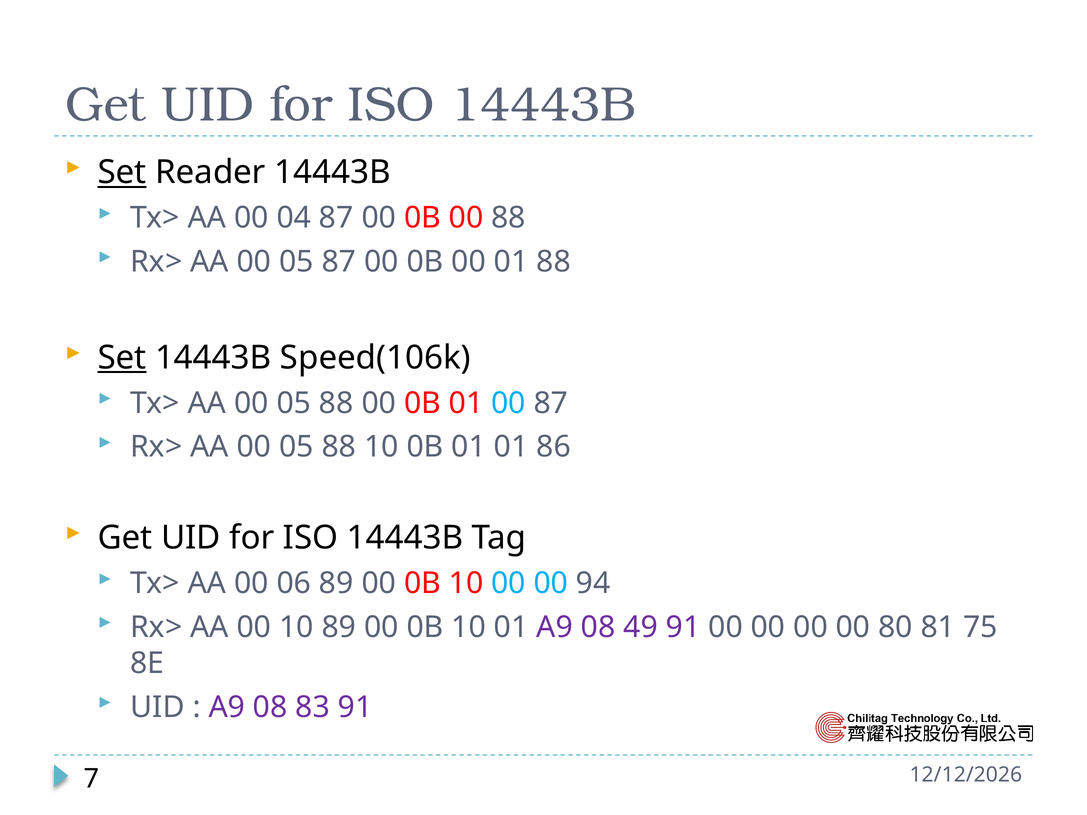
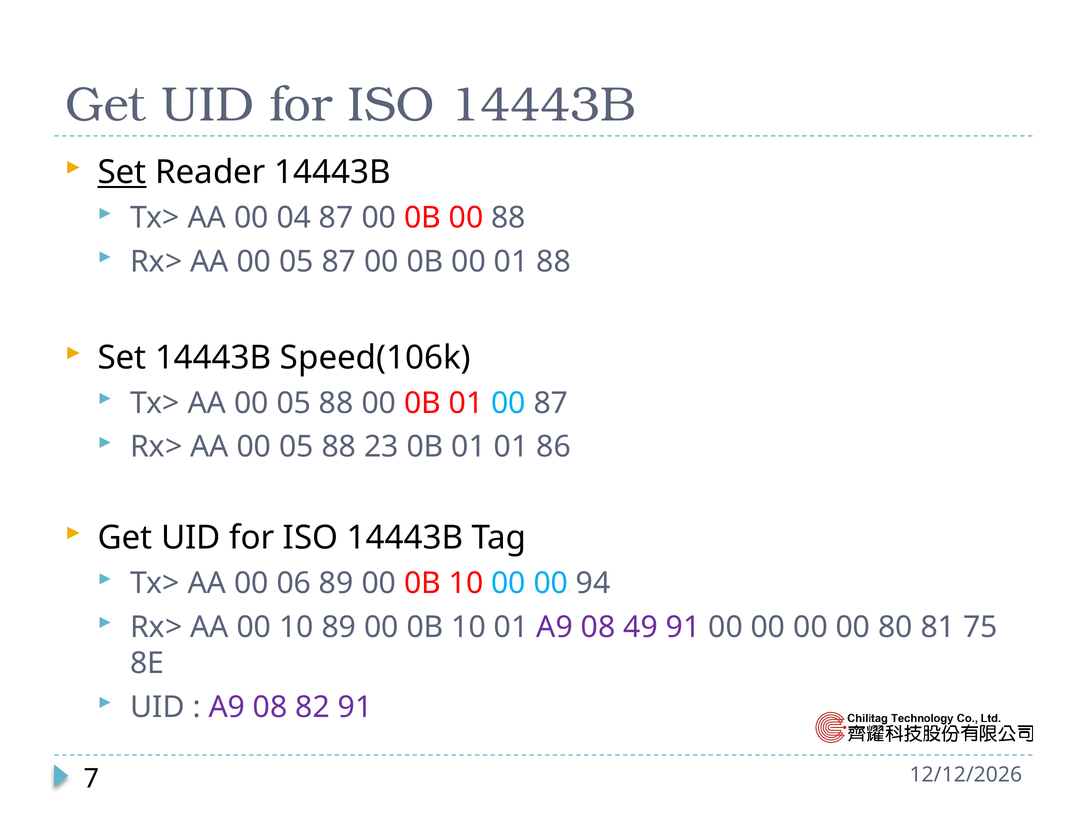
Set at (122, 358) underline: present -> none
88 10: 10 -> 23
83: 83 -> 82
